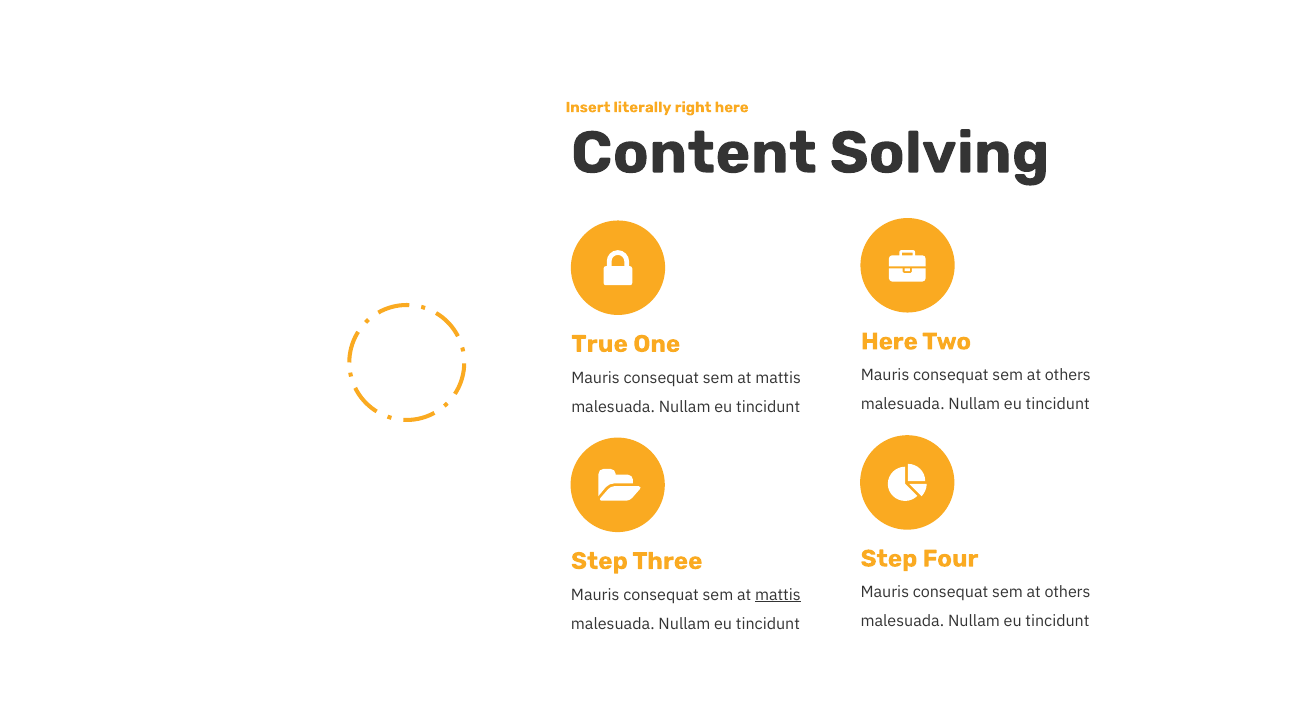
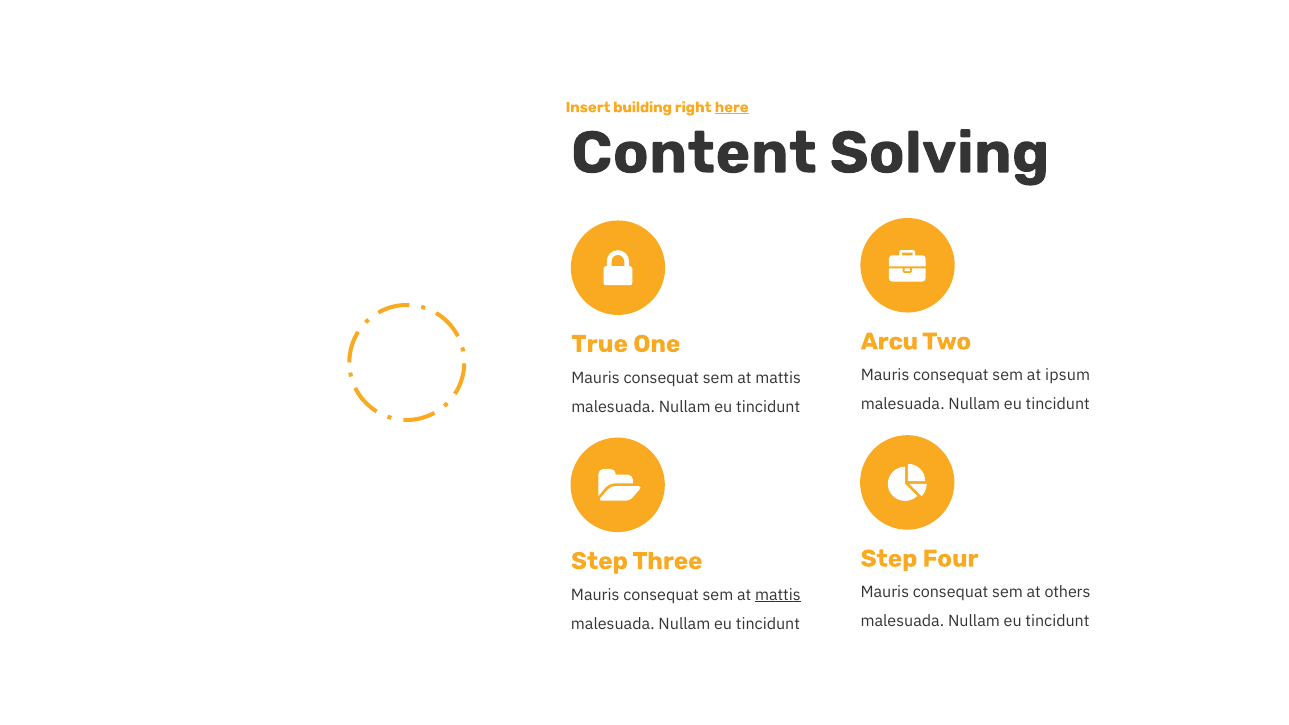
literally: literally -> building
here at (732, 107) underline: none -> present
Here at (889, 342): Here -> Arcu
others at (1068, 375): others -> ipsum
